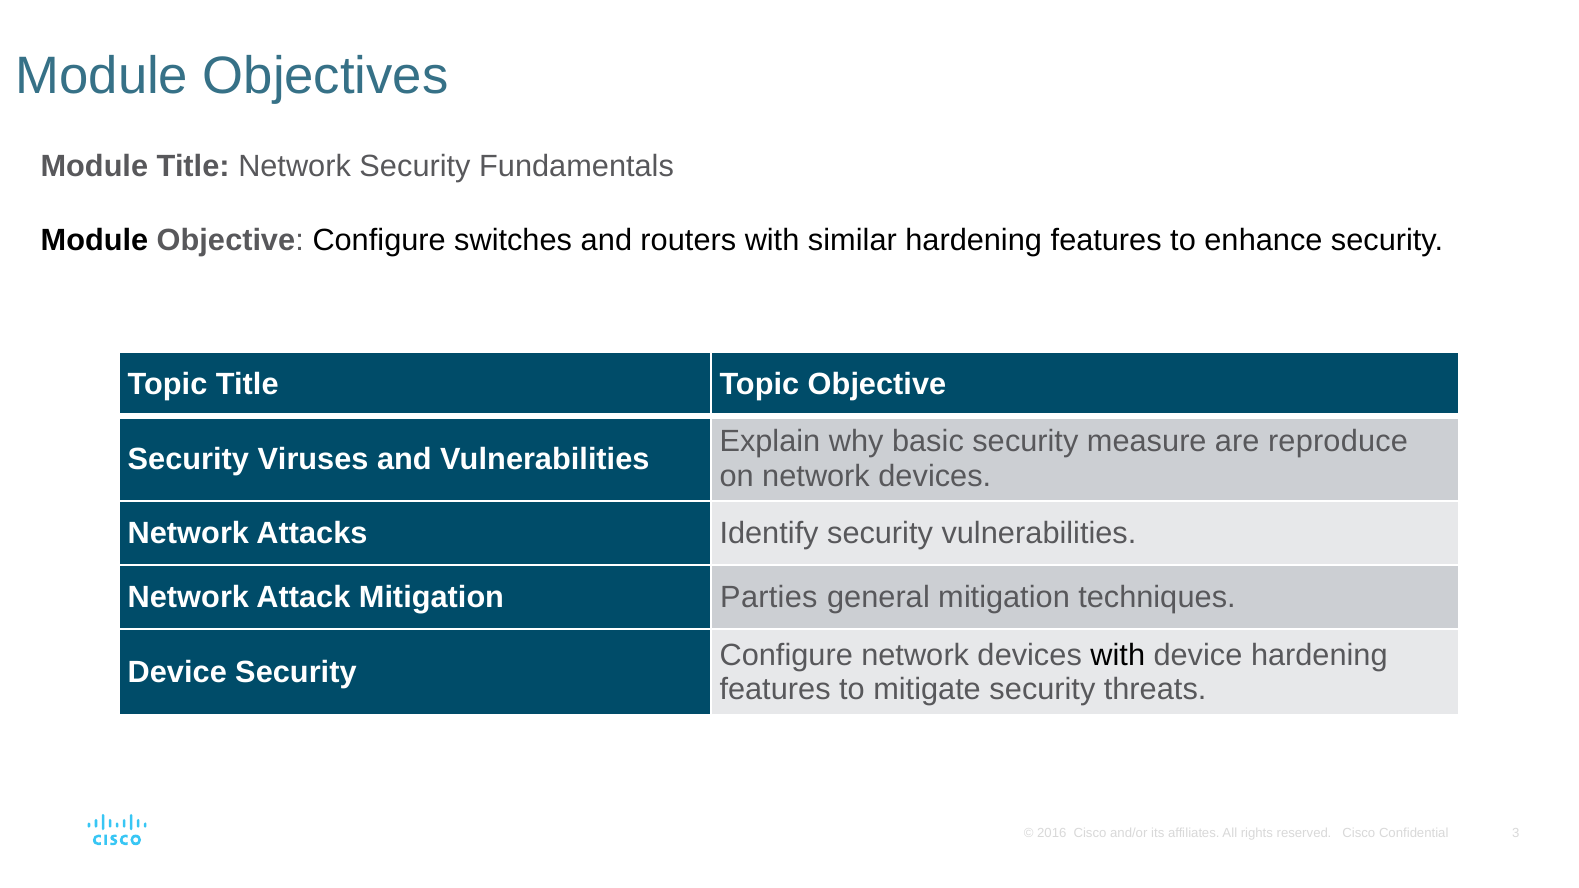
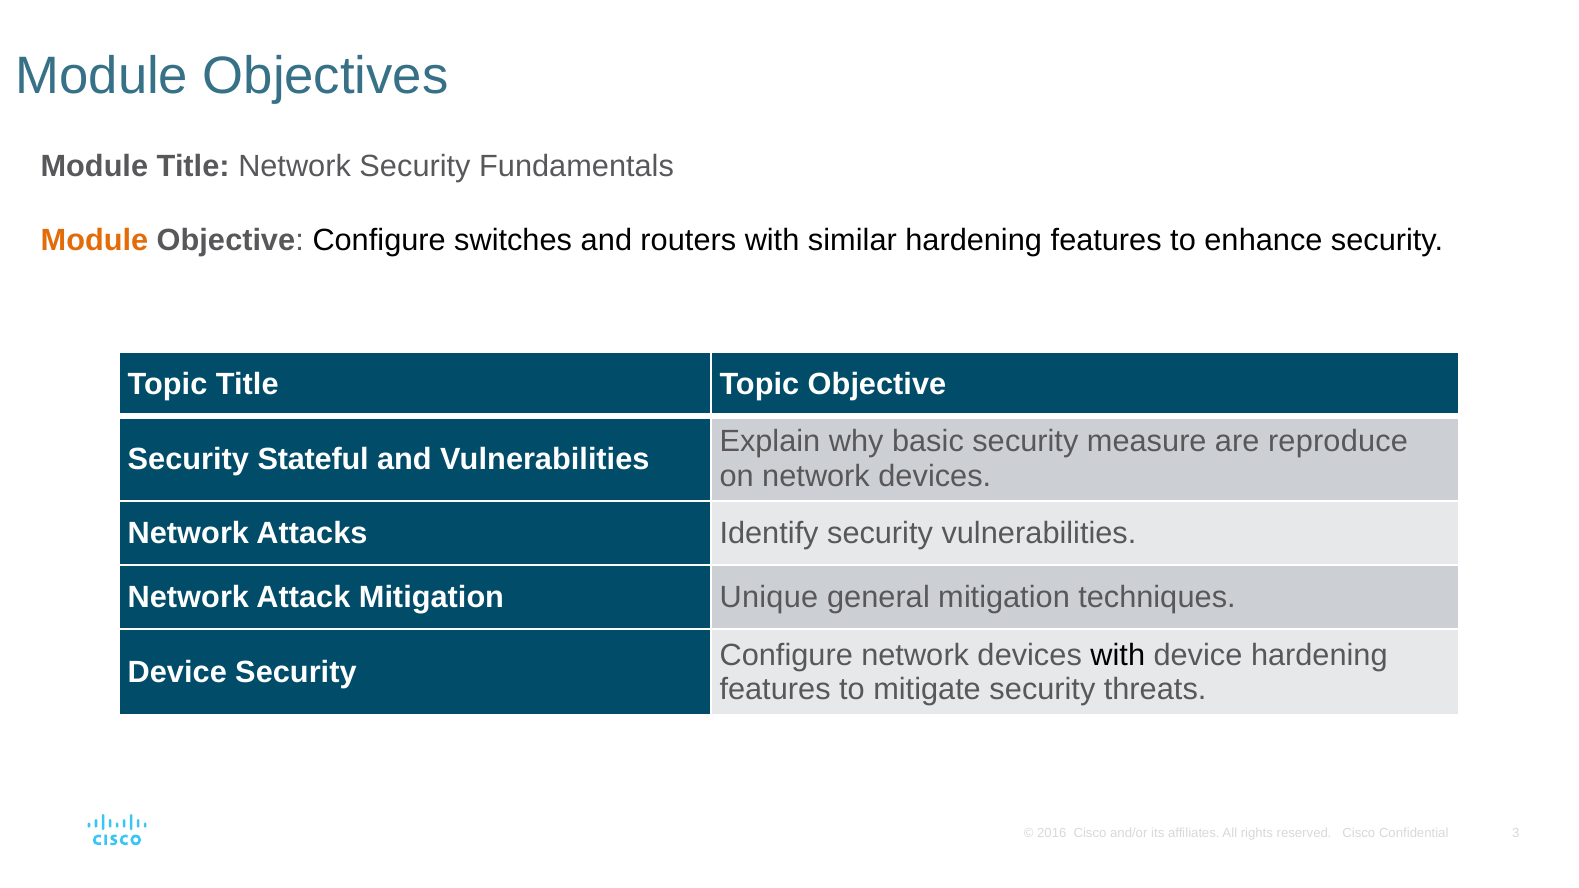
Module at (94, 240) colour: black -> orange
Viruses: Viruses -> Stateful
Parties: Parties -> Unique
